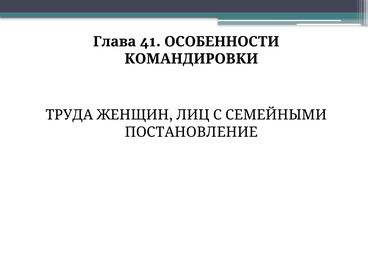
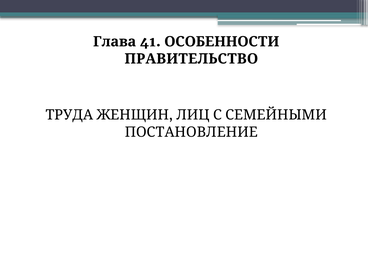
КОМАНДИРОВКИ: КОМАНДИРОВКИ -> ПРАВИТЕЛЬСТВО
